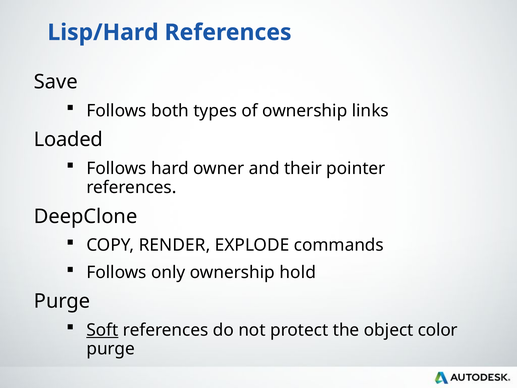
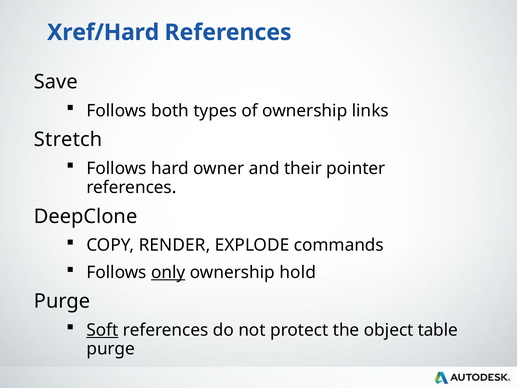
Lisp/Hard: Lisp/Hard -> Xref/Hard
Loaded: Loaded -> Stretch
only underline: none -> present
color: color -> table
